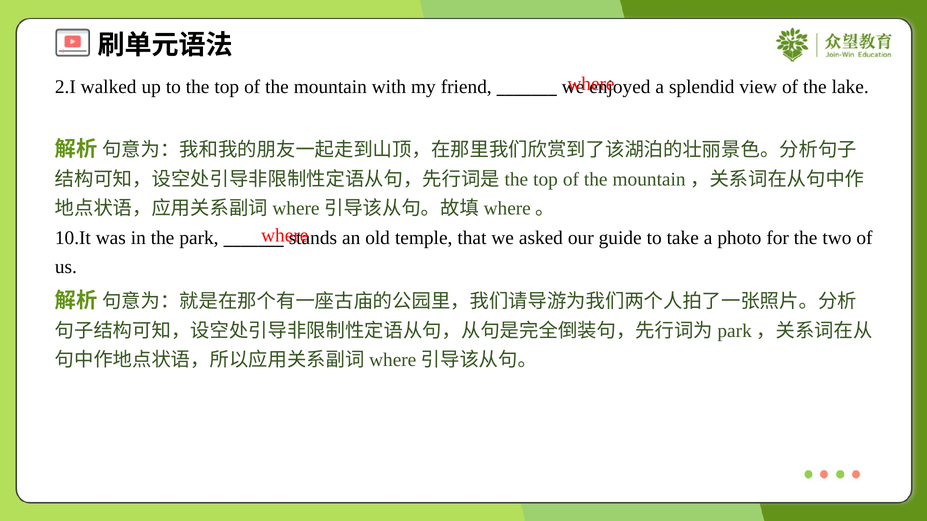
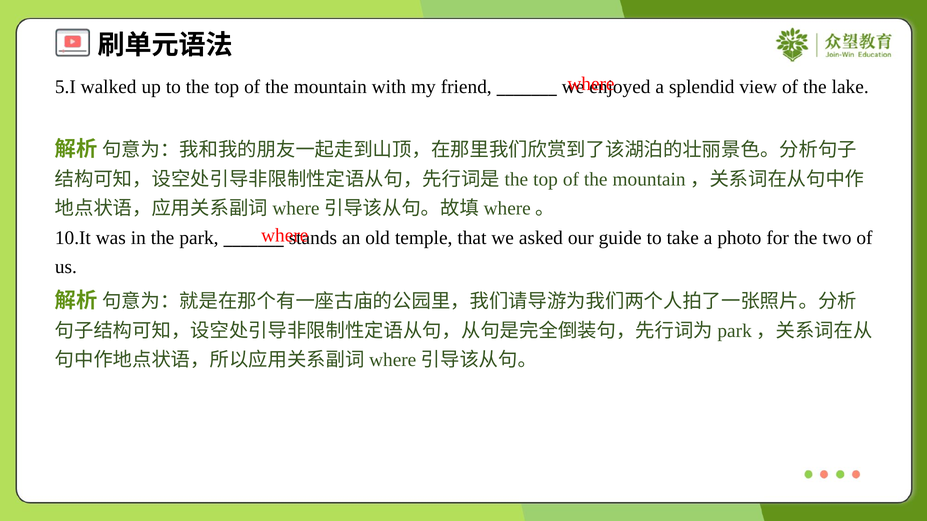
2.I: 2.I -> 5.I
